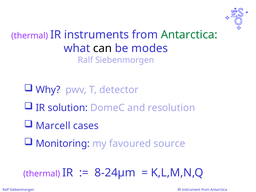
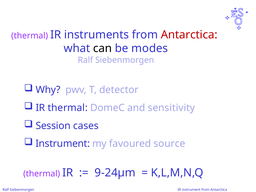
Antarctica at (189, 35) colour: green -> red
IR solution: solution -> thermal
resolution: resolution -> sensitivity
Marcell: Marcell -> Session
Monitoring at (63, 144): Monitoring -> Instrument
8-24µm: 8-24µm -> 9-24µm
